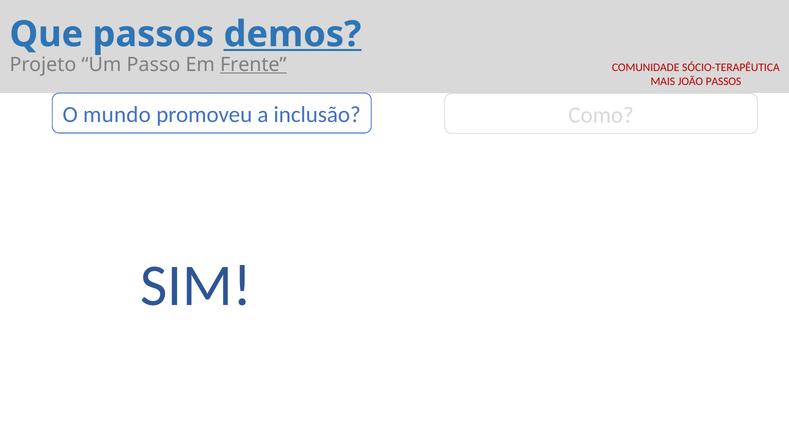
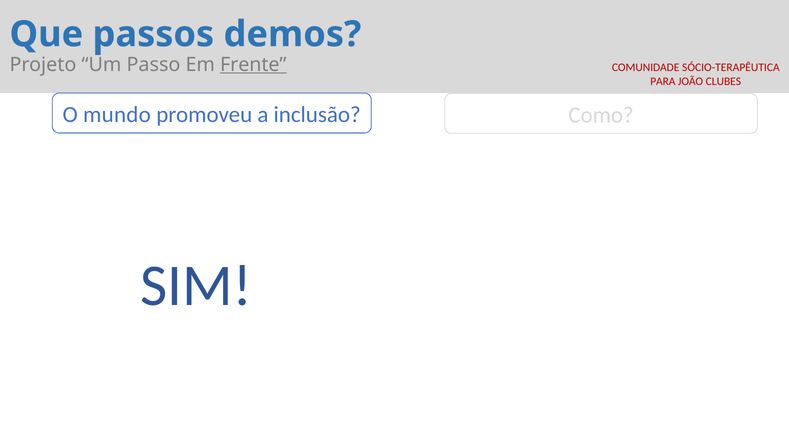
demos underline: present -> none
MAIS: MAIS -> PARA
JOÃO PASSOS: PASSOS -> CLUBES
